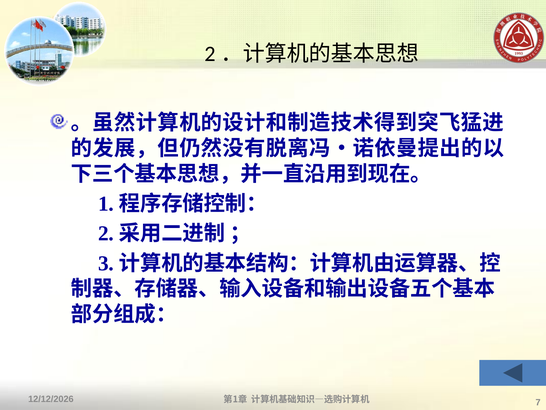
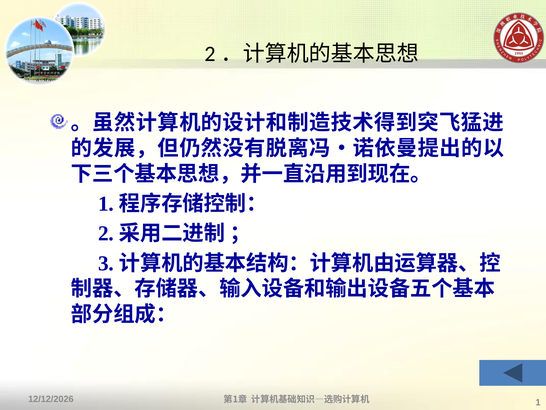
7 at (538, 402): 7 -> 1
